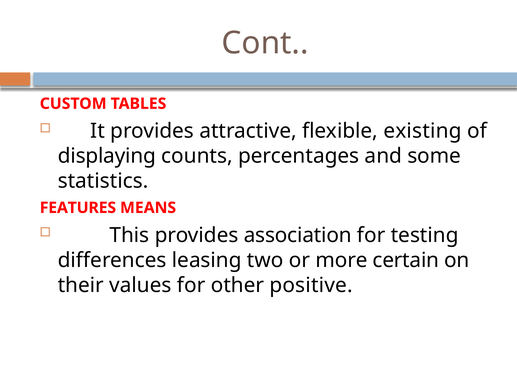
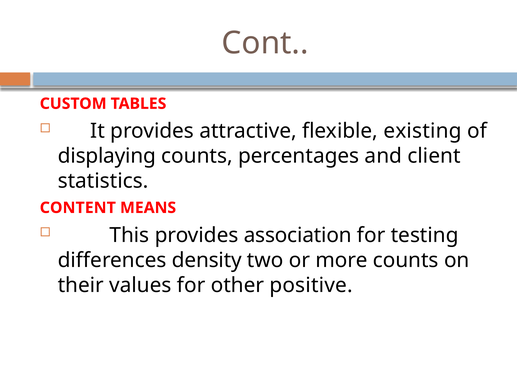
some: some -> client
FEATURES: FEATURES -> CONTENT
leasing: leasing -> density
more certain: certain -> counts
